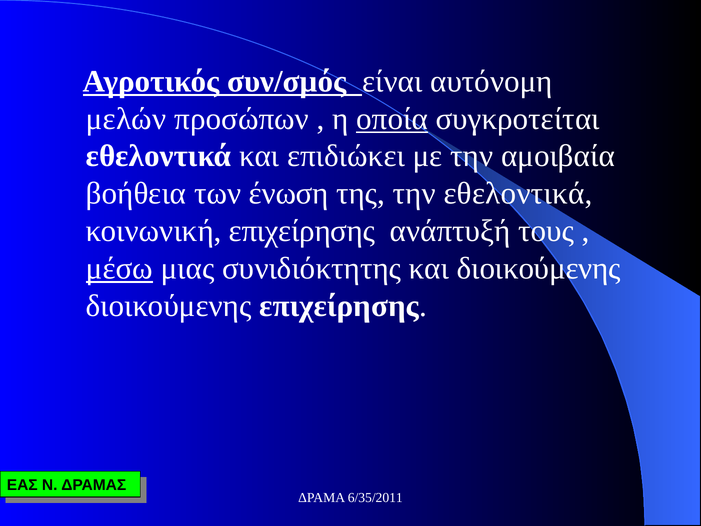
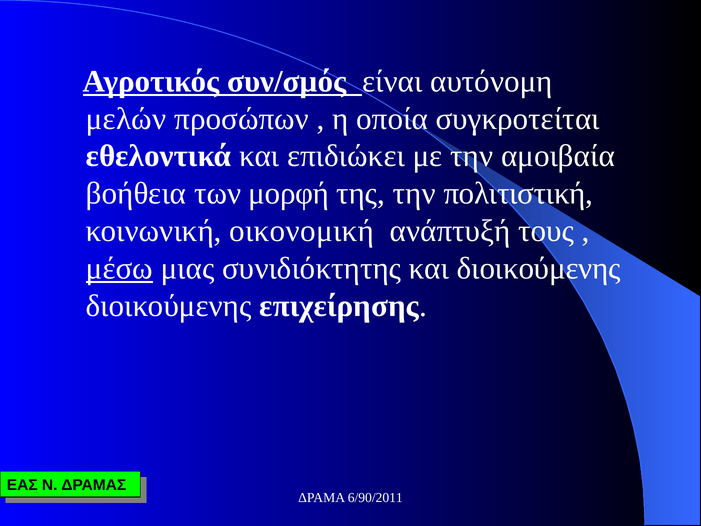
οποία underline: present -> none
ένωση: ένωση -> μορφή
την εθελοντικά: εθελοντικά -> πολιτιστική
κοινωνική επιχείρησης: επιχείρησης -> οικονομική
6/35/2011: 6/35/2011 -> 6/90/2011
